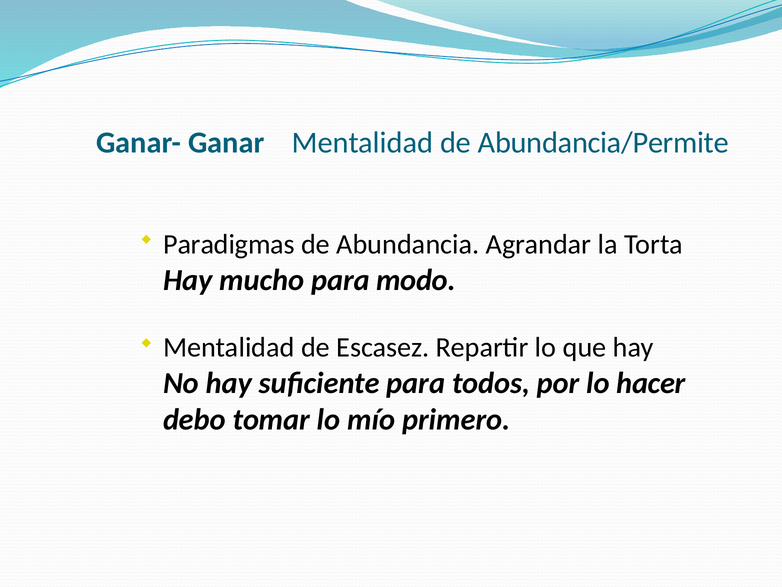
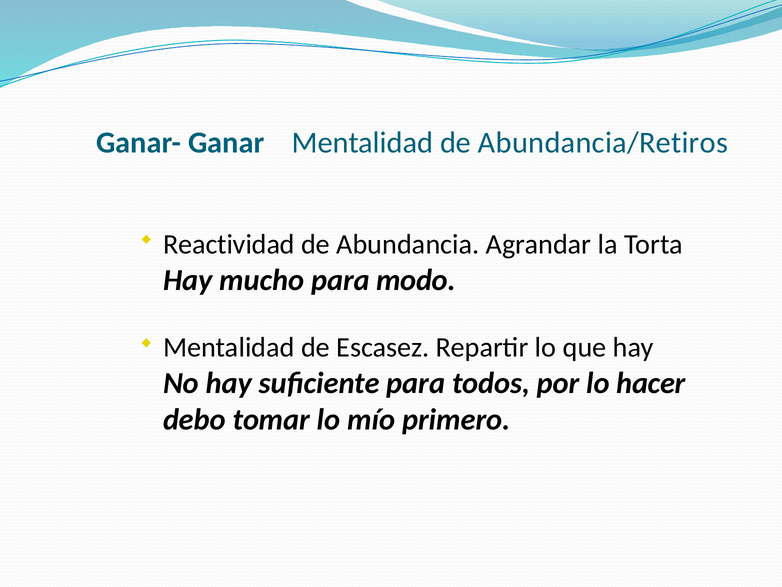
Abundancia/Permite: Abundancia/Permite -> Abundancia/Retiros
Paradigmas: Paradigmas -> Reactividad
